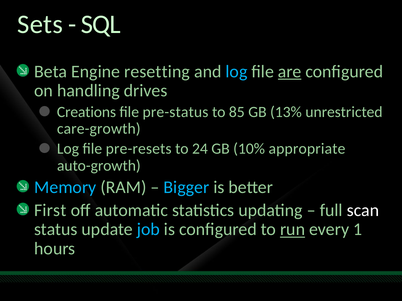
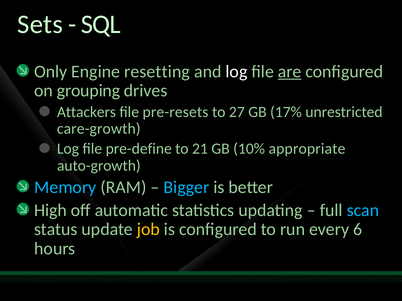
Beta: Beta -> Only
log at (236, 72) colour: light blue -> white
handling: handling -> grouping
Creations: Creations -> Attackers
pre-status: pre-status -> pre-resets
85: 85 -> 27
13%: 13% -> 17%
pre-resets: pre-resets -> pre-define
24: 24 -> 21
First: First -> High
scan colour: white -> light blue
job colour: light blue -> yellow
run underline: present -> none
1: 1 -> 6
